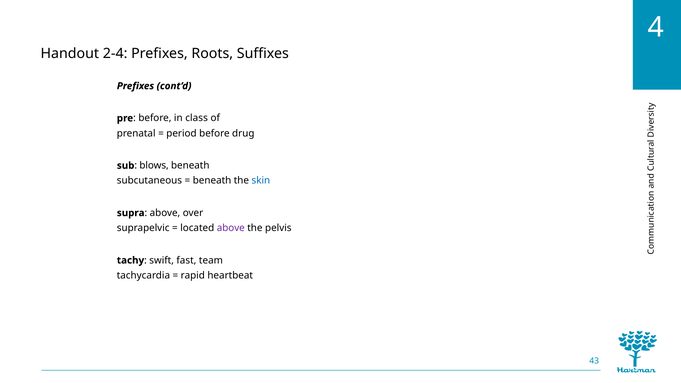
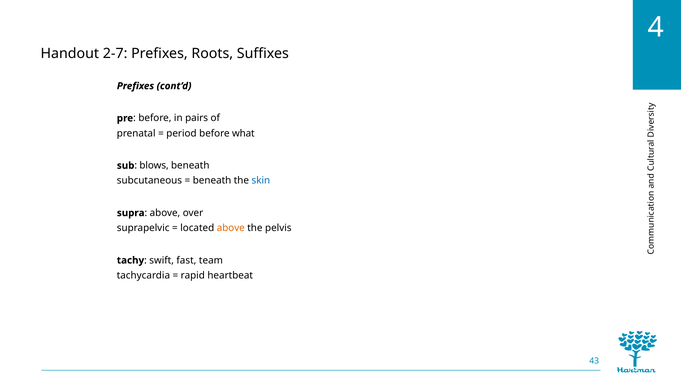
2-4: 2-4 -> 2-7
class: class -> pairs
drug: drug -> what
above at (231, 228) colour: purple -> orange
